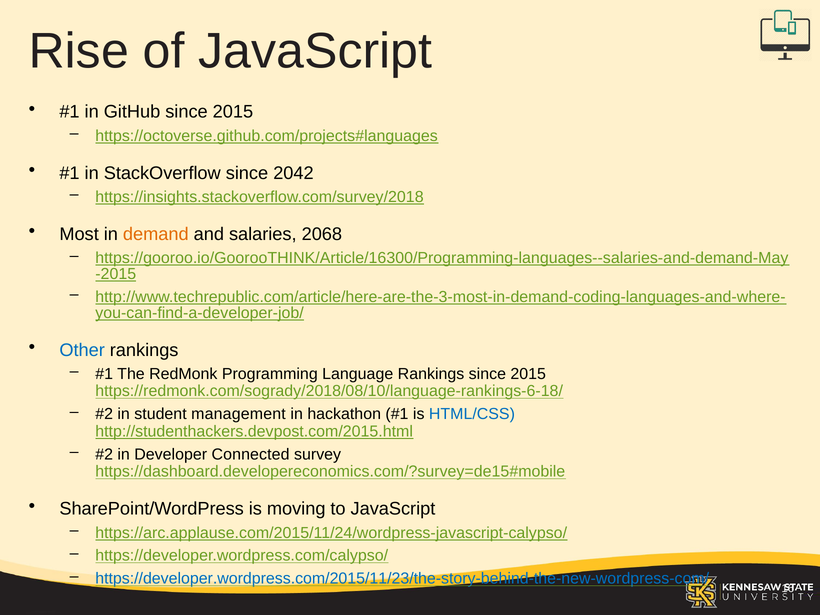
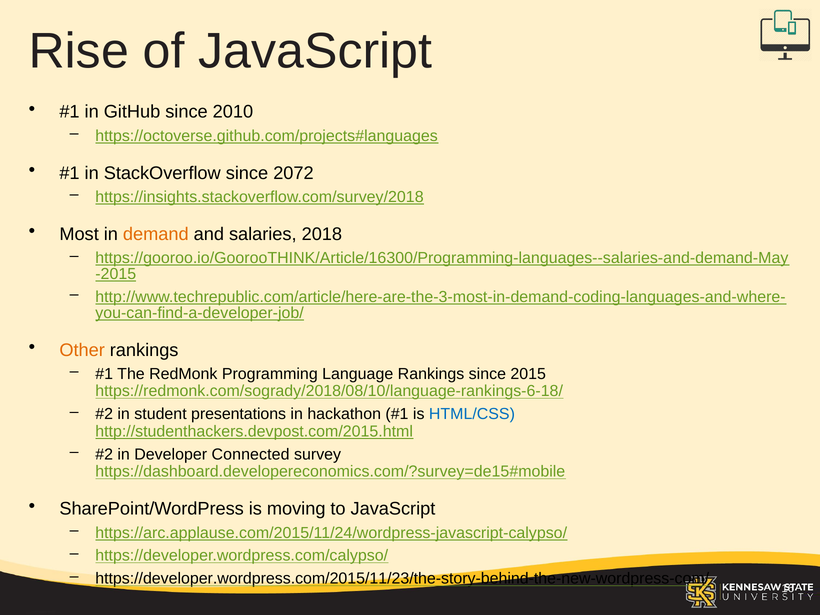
GitHub since 2015: 2015 -> 2010
2042: 2042 -> 2072
2068: 2068 -> 2018
Other colour: blue -> orange
management: management -> presentations
https://developer.wordpress.com/2015/11/23/the-story-behind-the-new-wordpress-com/ colour: blue -> black
